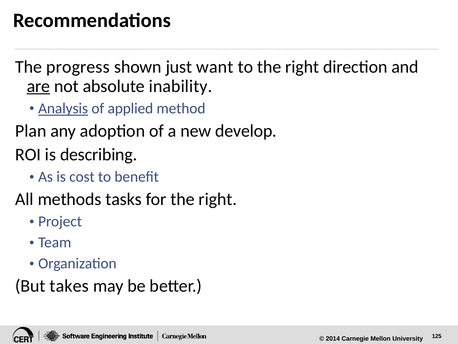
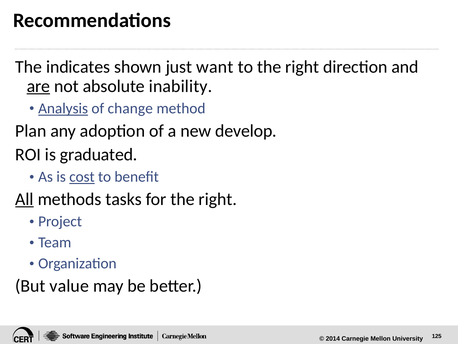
progress: progress -> indicates
applied: applied -> change
describing: describing -> graduated
cost underline: none -> present
All underline: none -> present
takes: takes -> value
